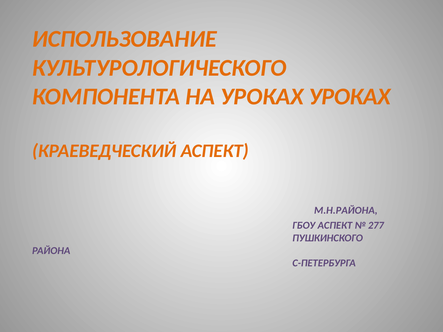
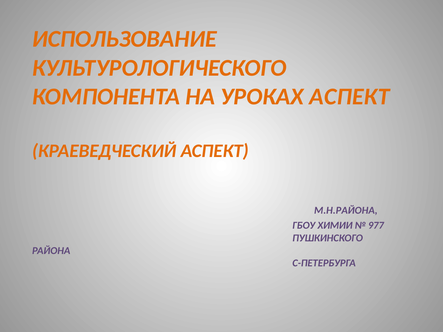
УРОКАХ УРОКАХ: УРОКАХ -> АСПЕКТ
ГБОУ АСПЕКТ: АСПЕКТ -> ХИМИИ
277: 277 -> 977
